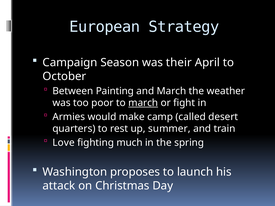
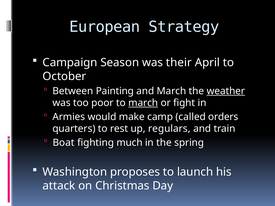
weather underline: none -> present
desert: desert -> orders
summer: summer -> regulars
Love: Love -> Boat
